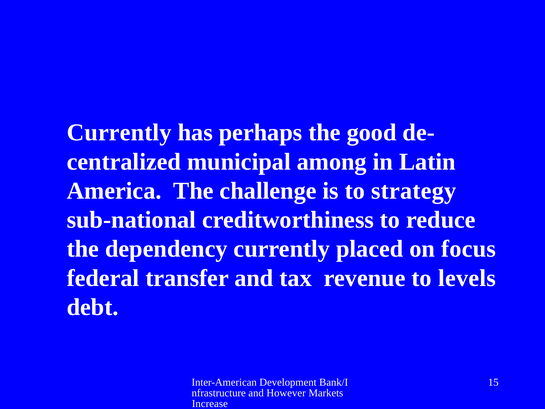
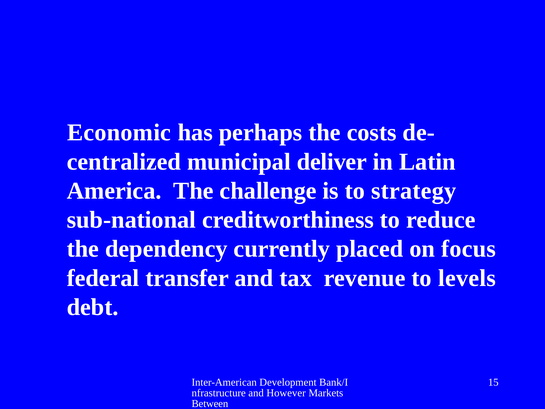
Currently at (119, 133): Currently -> Economic
good: good -> costs
among: among -> deliver
Increase: Increase -> Between
